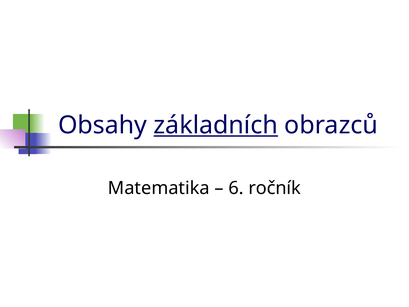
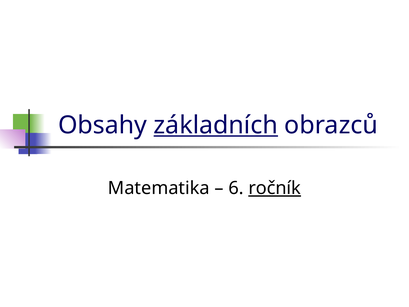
ročník underline: none -> present
